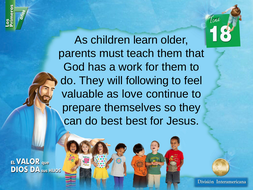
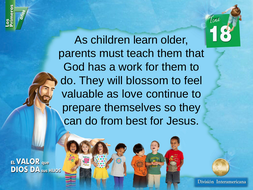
following: following -> blossom
do best: best -> from
